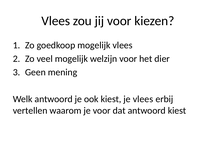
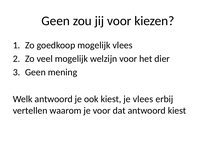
Vlees at (56, 21): Vlees -> Geen
